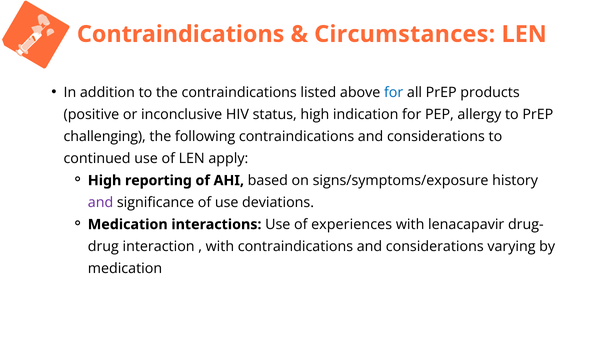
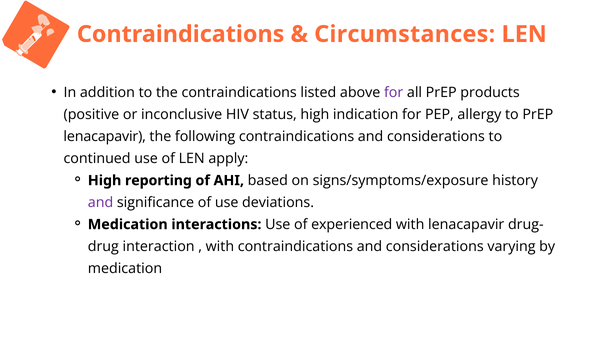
for at (394, 93) colour: blue -> purple
challenging at (105, 137): challenging -> lenacapavir
experiences: experiences -> experienced
